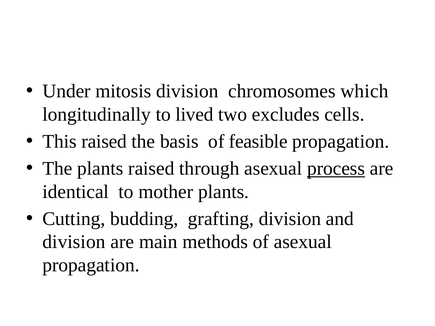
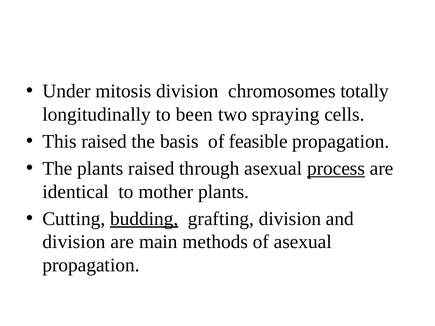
which: which -> totally
lived: lived -> been
excludes: excludes -> spraying
budding underline: none -> present
